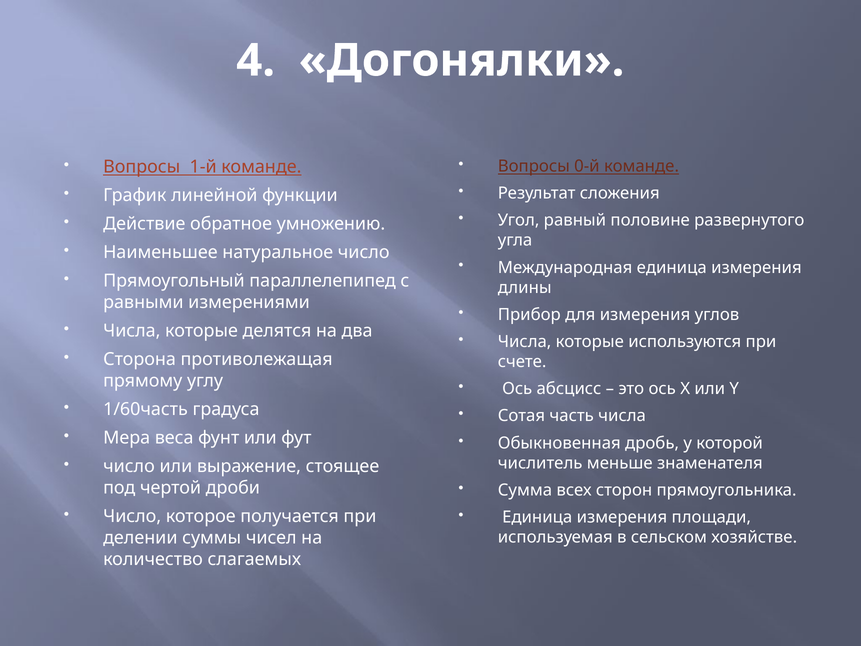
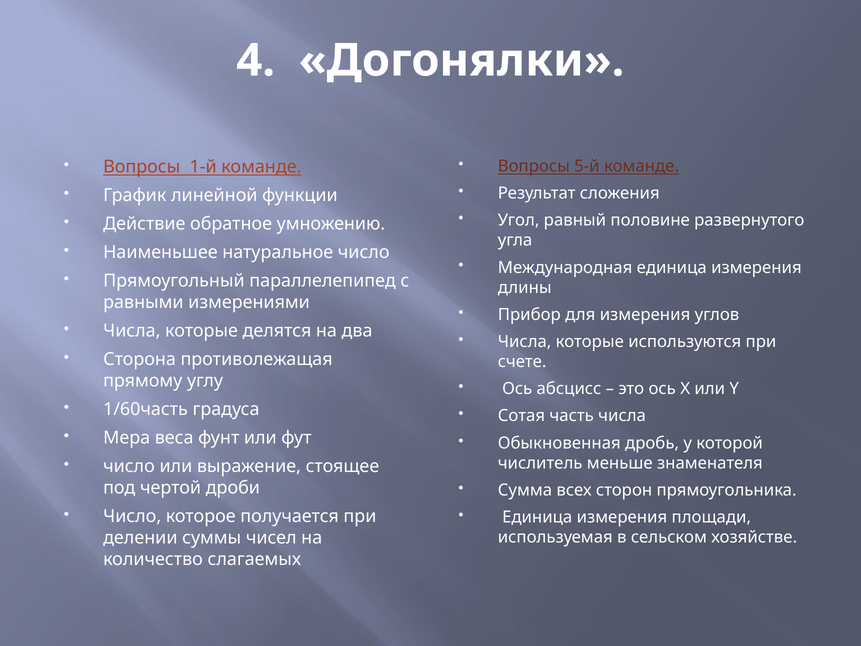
0-й: 0-й -> 5-й
